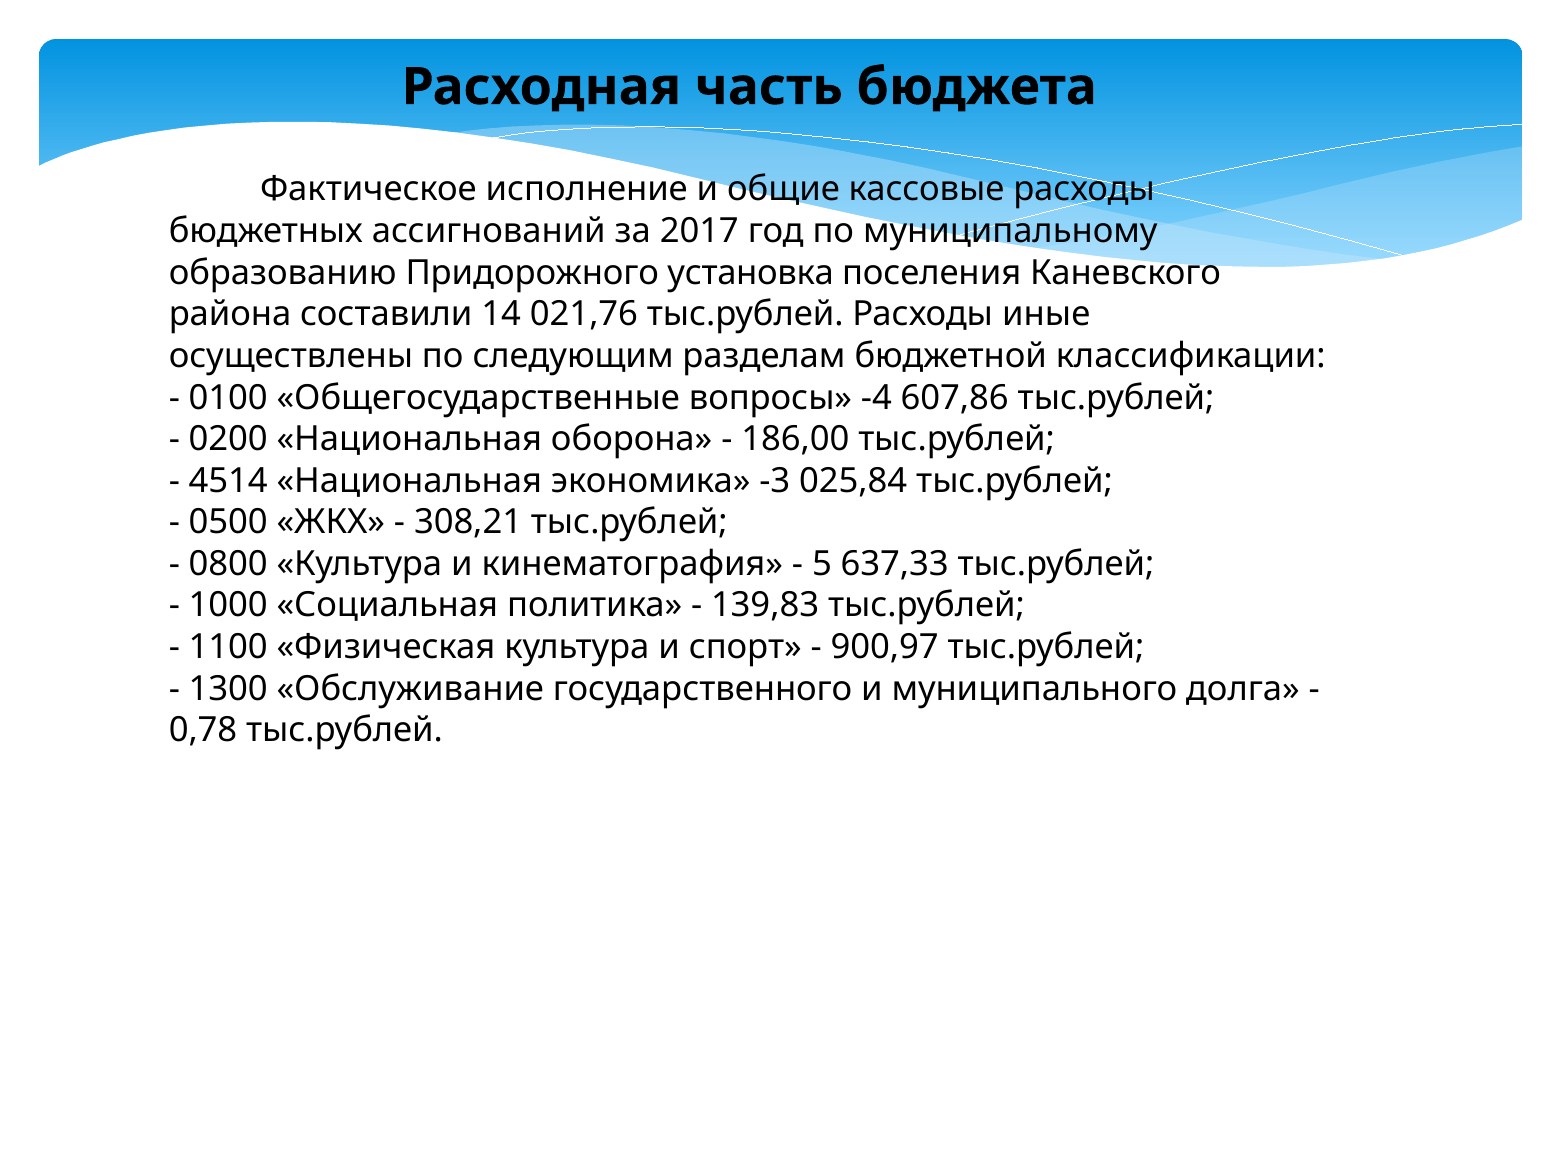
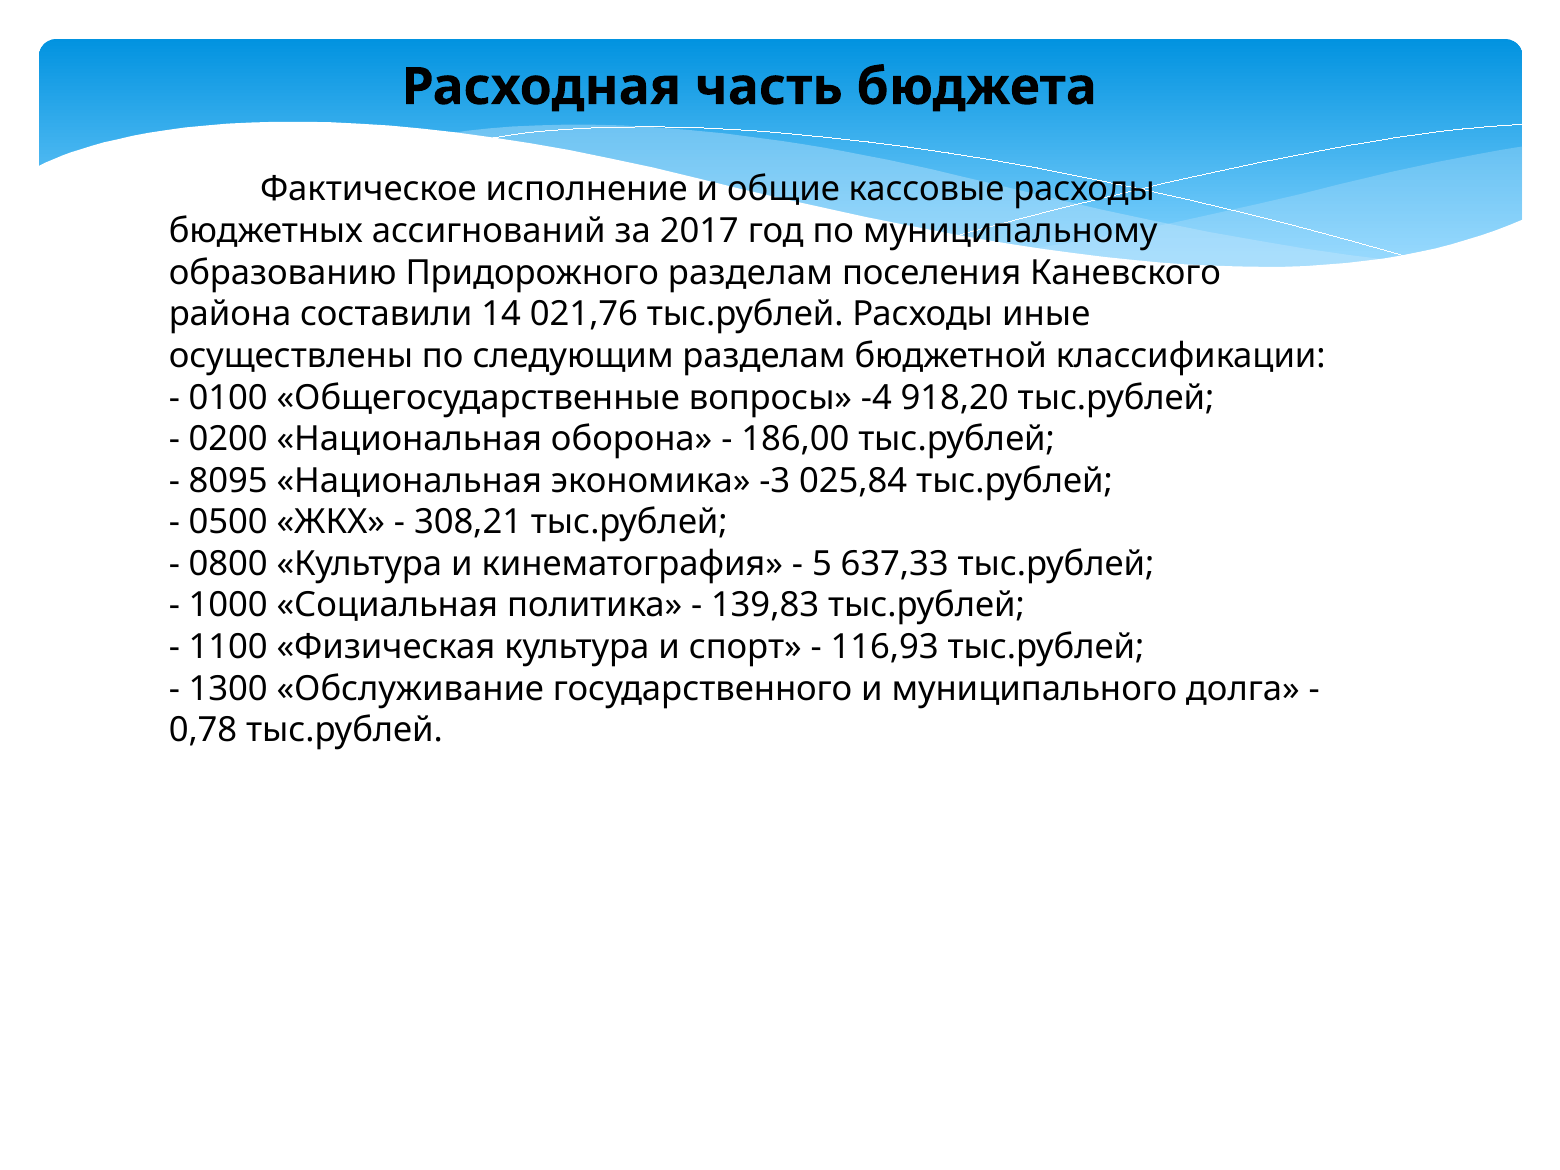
Придорожного установка: установка -> разделам
607,86: 607,86 -> 918,20
4514: 4514 -> 8095
900,97: 900,97 -> 116,93
